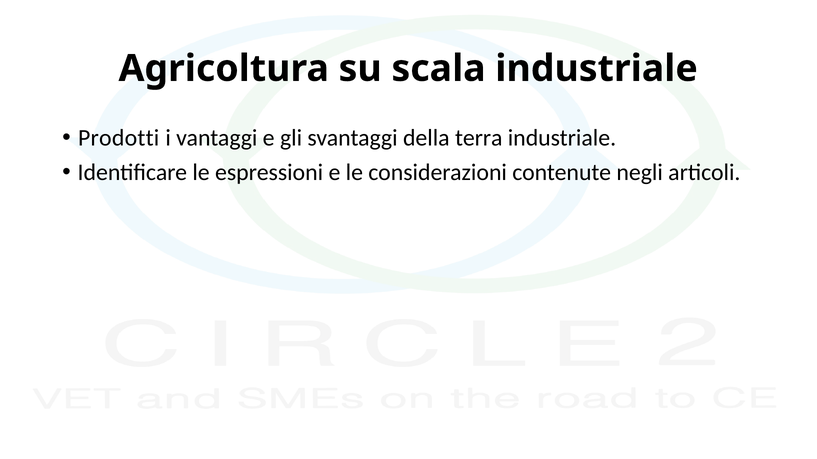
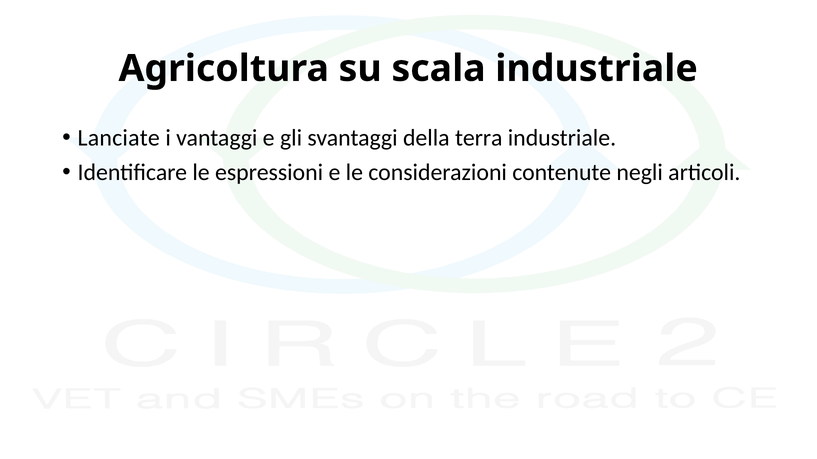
Prodotti: Prodotti -> Lanciate
